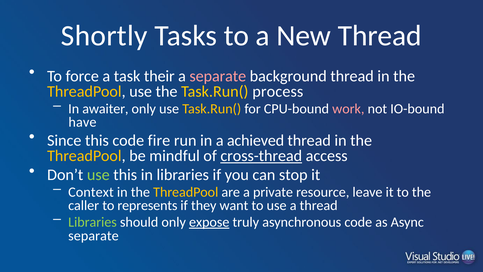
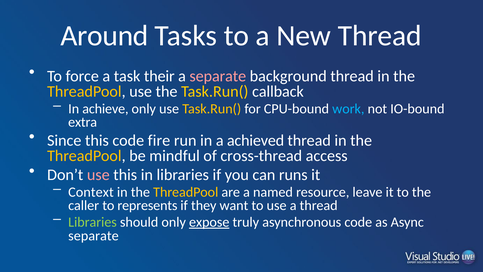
Shortly: Shortly -> Around
process: process -> callback
awaiter: awaiter -> achieve
work colour: pink -> light blue
have: have -> extra
cross-thread underline: present -> none
use at (98, 175) colour: light green -> pink
stop: stop -> runs
private: private -> named
